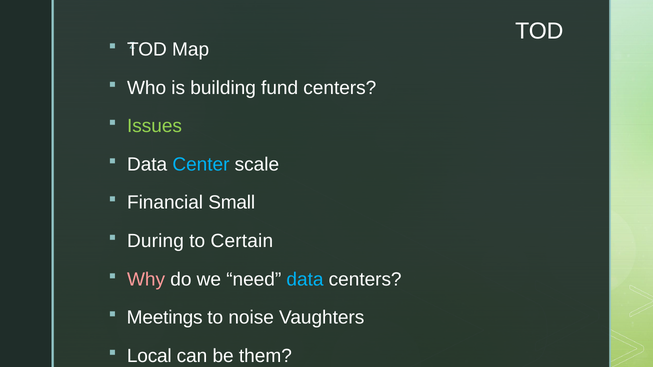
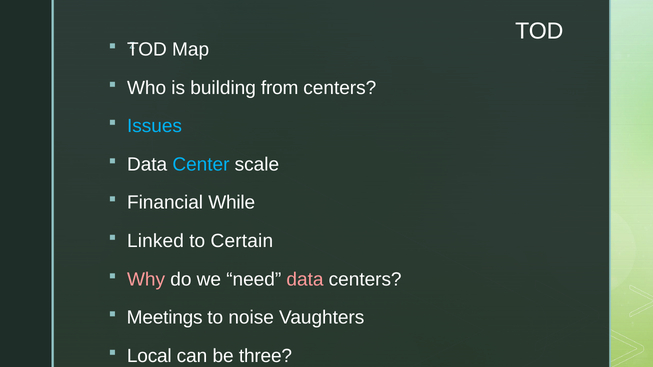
fund: fund -> from
Issues colour: light green -> light blue
Small: Small -> While
During: During -> Linked
data at (305, 280) colour: light blue -> pink
them: them -> three
